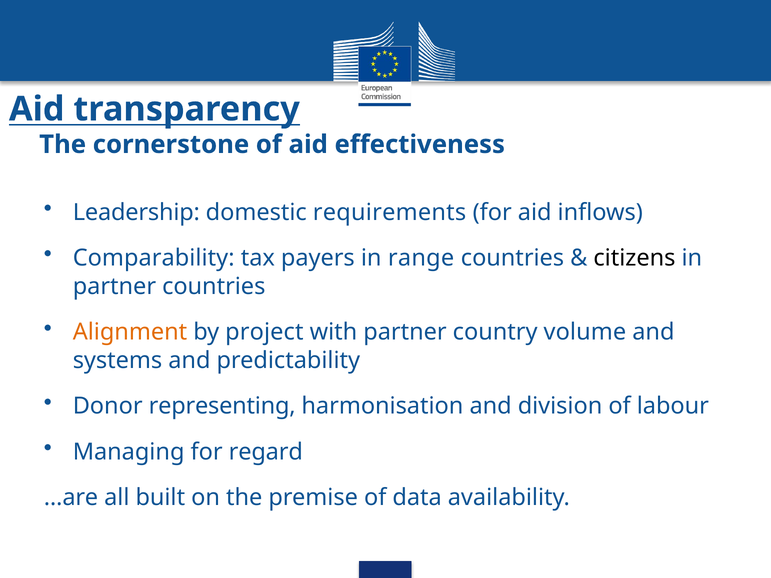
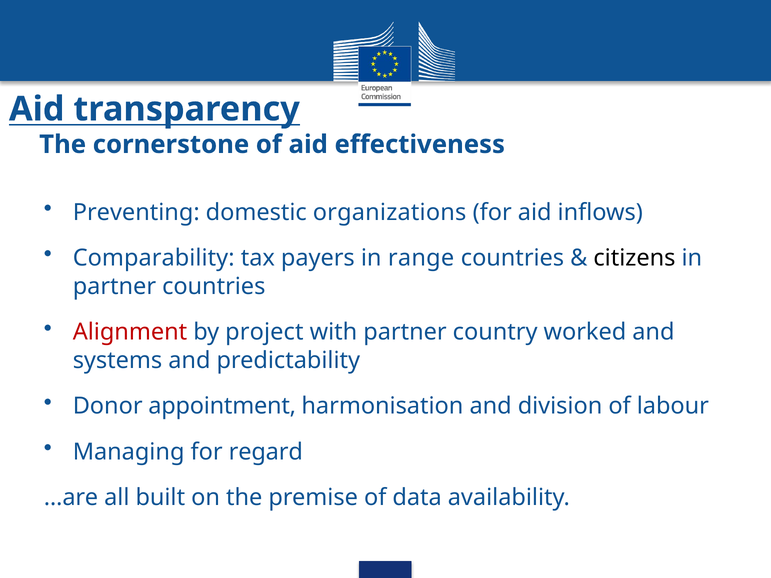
Leadership: Leadership -> Preventing
requirements: requirements -> organizations
Alignment colour: orange -> red
volume: volume -> worked
representing: representing -> appointment
